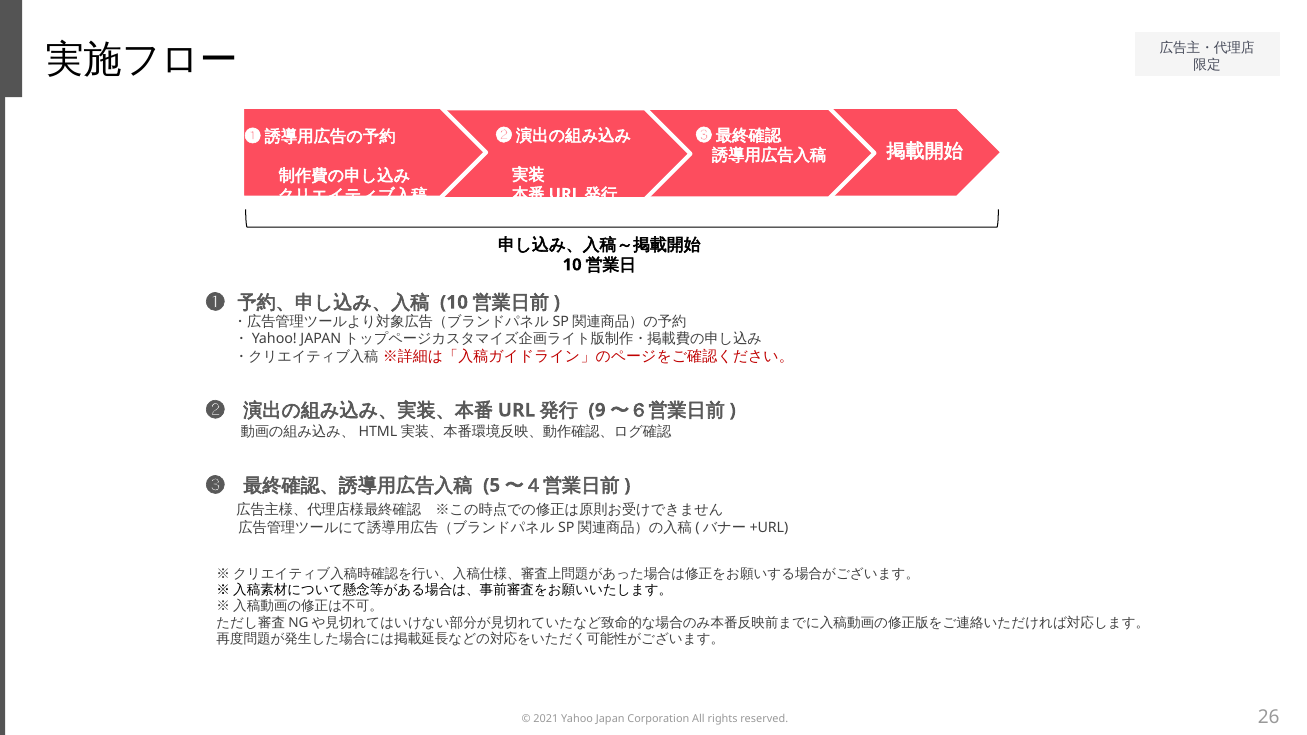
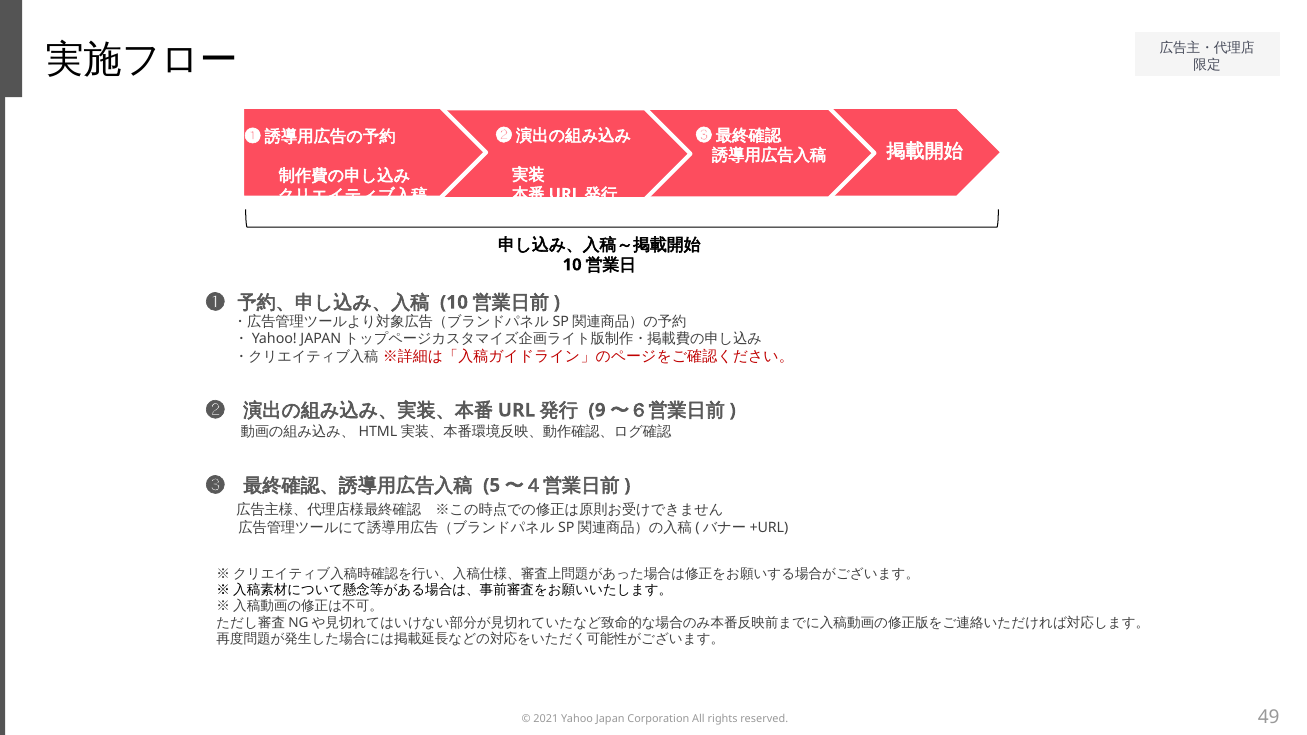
26: 26 -> 49
